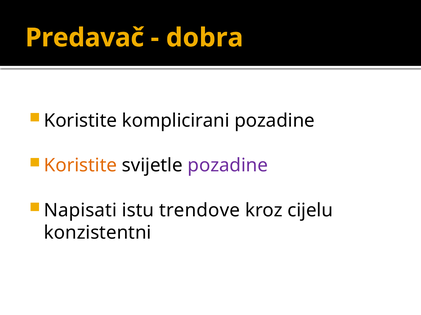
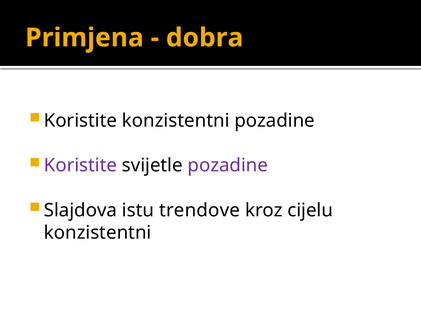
Predavač: Predavač -> Primjena
Koristite komplicirani: komplicirani -> konzistentni
Koristite at (80, 166) colour: orange -> purple
Napisati: Napisati -> Slajdova
